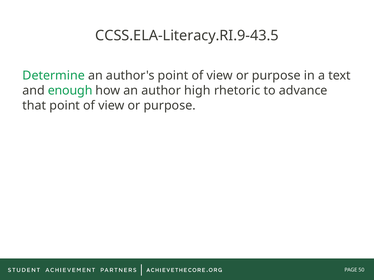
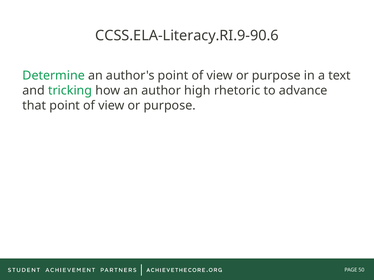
CCSS.ELA-Literacy.RI.9-43.5: CCSS.ELA-Literacy.RI.9-43.5 -> CCSS.ELA-Literacy.RI.9-90.6
enough: enough -> tricking
